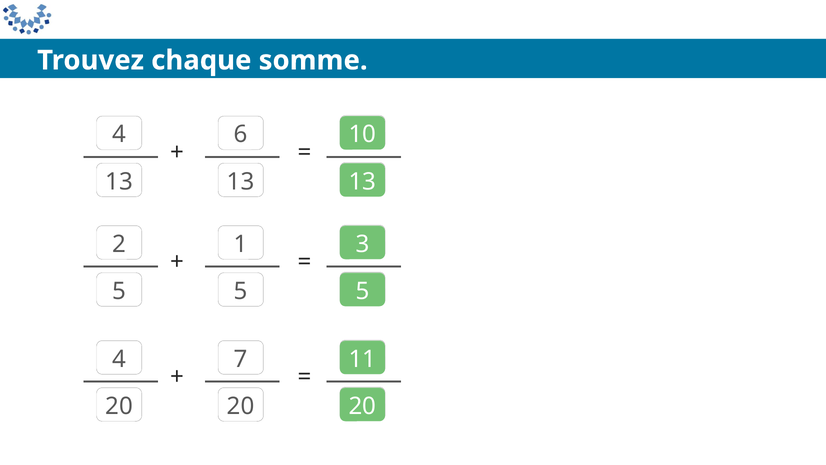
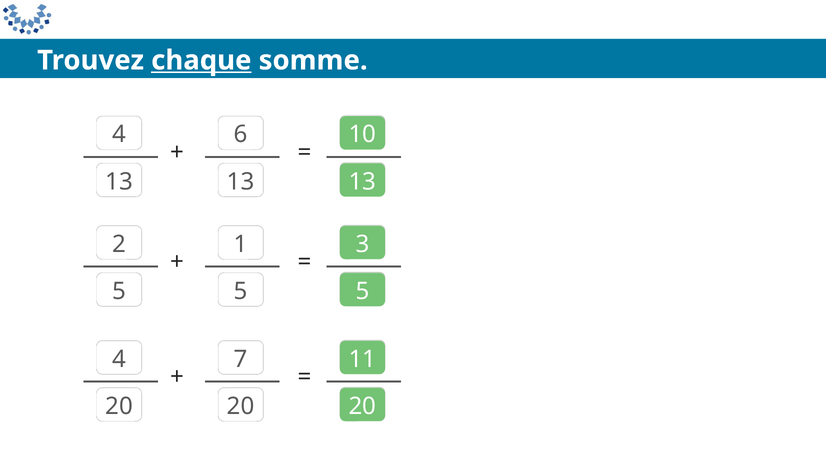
chaque underline: none -> present
